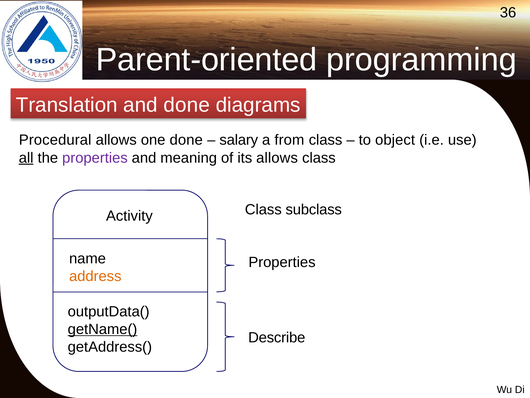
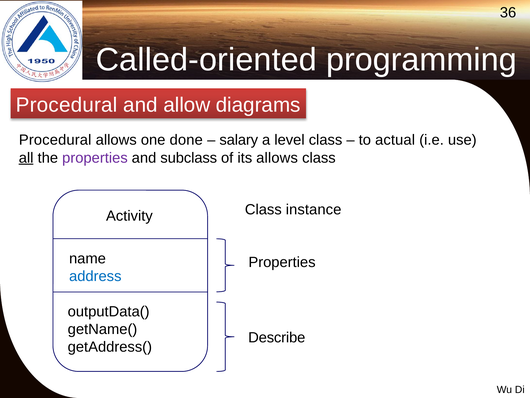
Parent-oriented: Parent-oriented -> Called-oriented
Translation at (67, 105): Translation -> Procedural
and done: done -> allow
from: from -> level
object: object -> actual
meaning: meaning -> subclass
subclass: subclass -> instance
address colour: orange -> blue
getName( underline: present -> none
